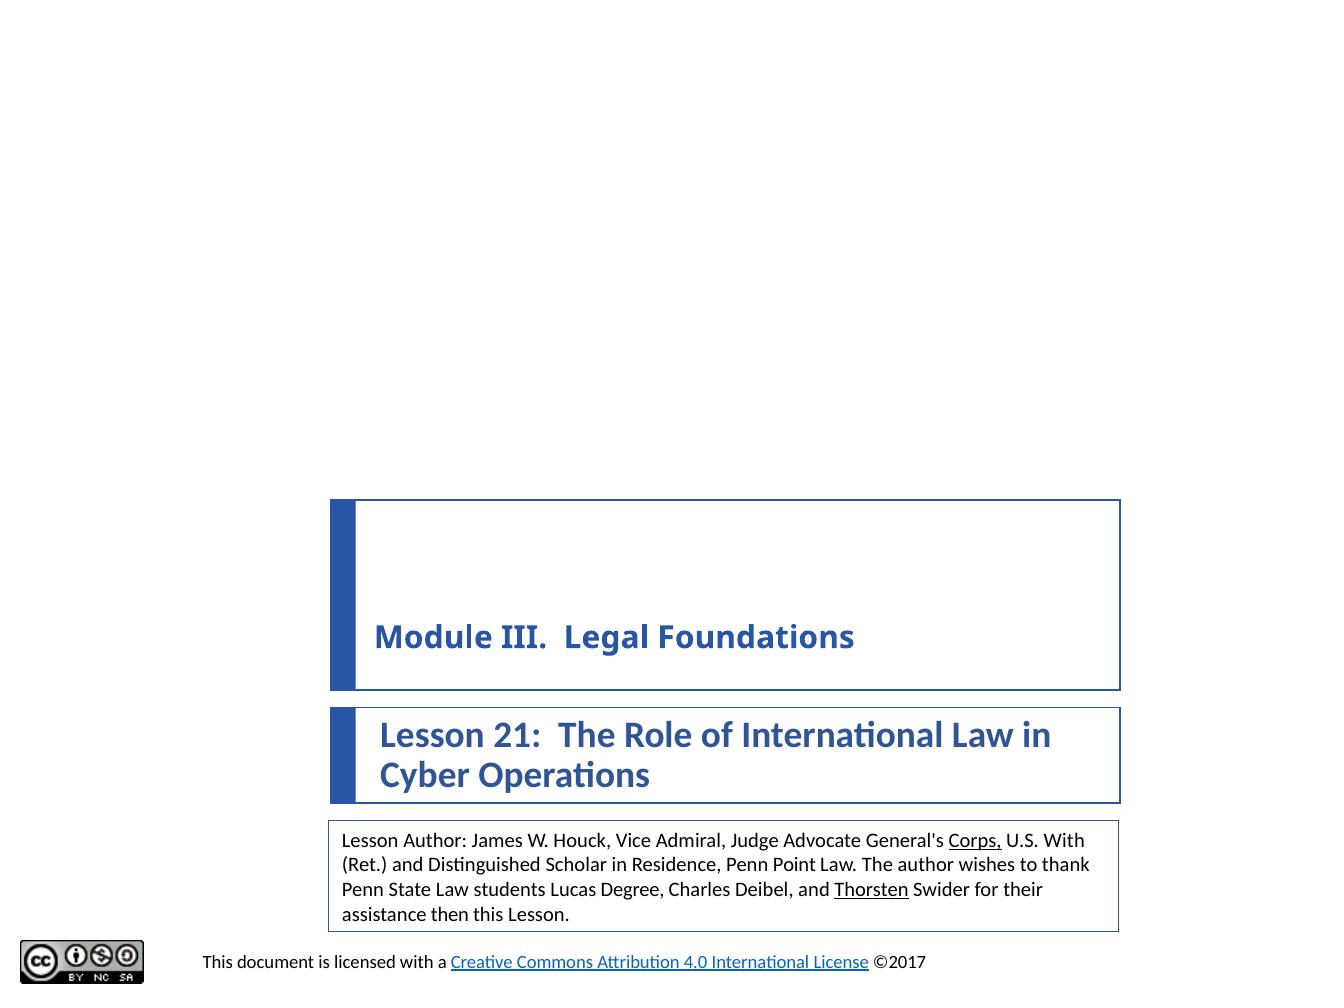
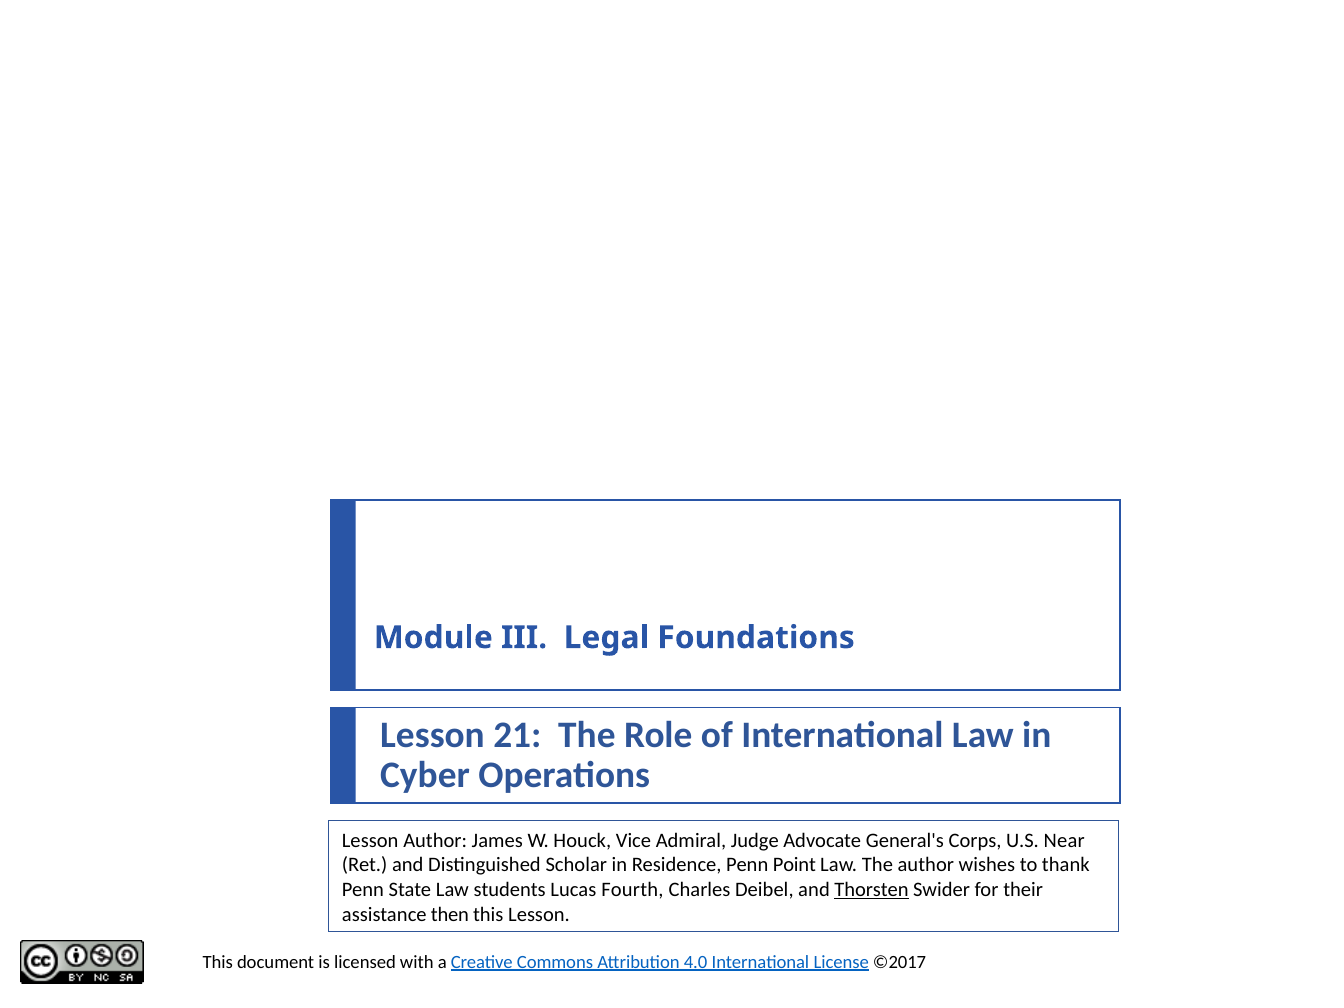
Corps underline: present -> none
U.S With: With -> Near
Degree: Degree -> Fourth
